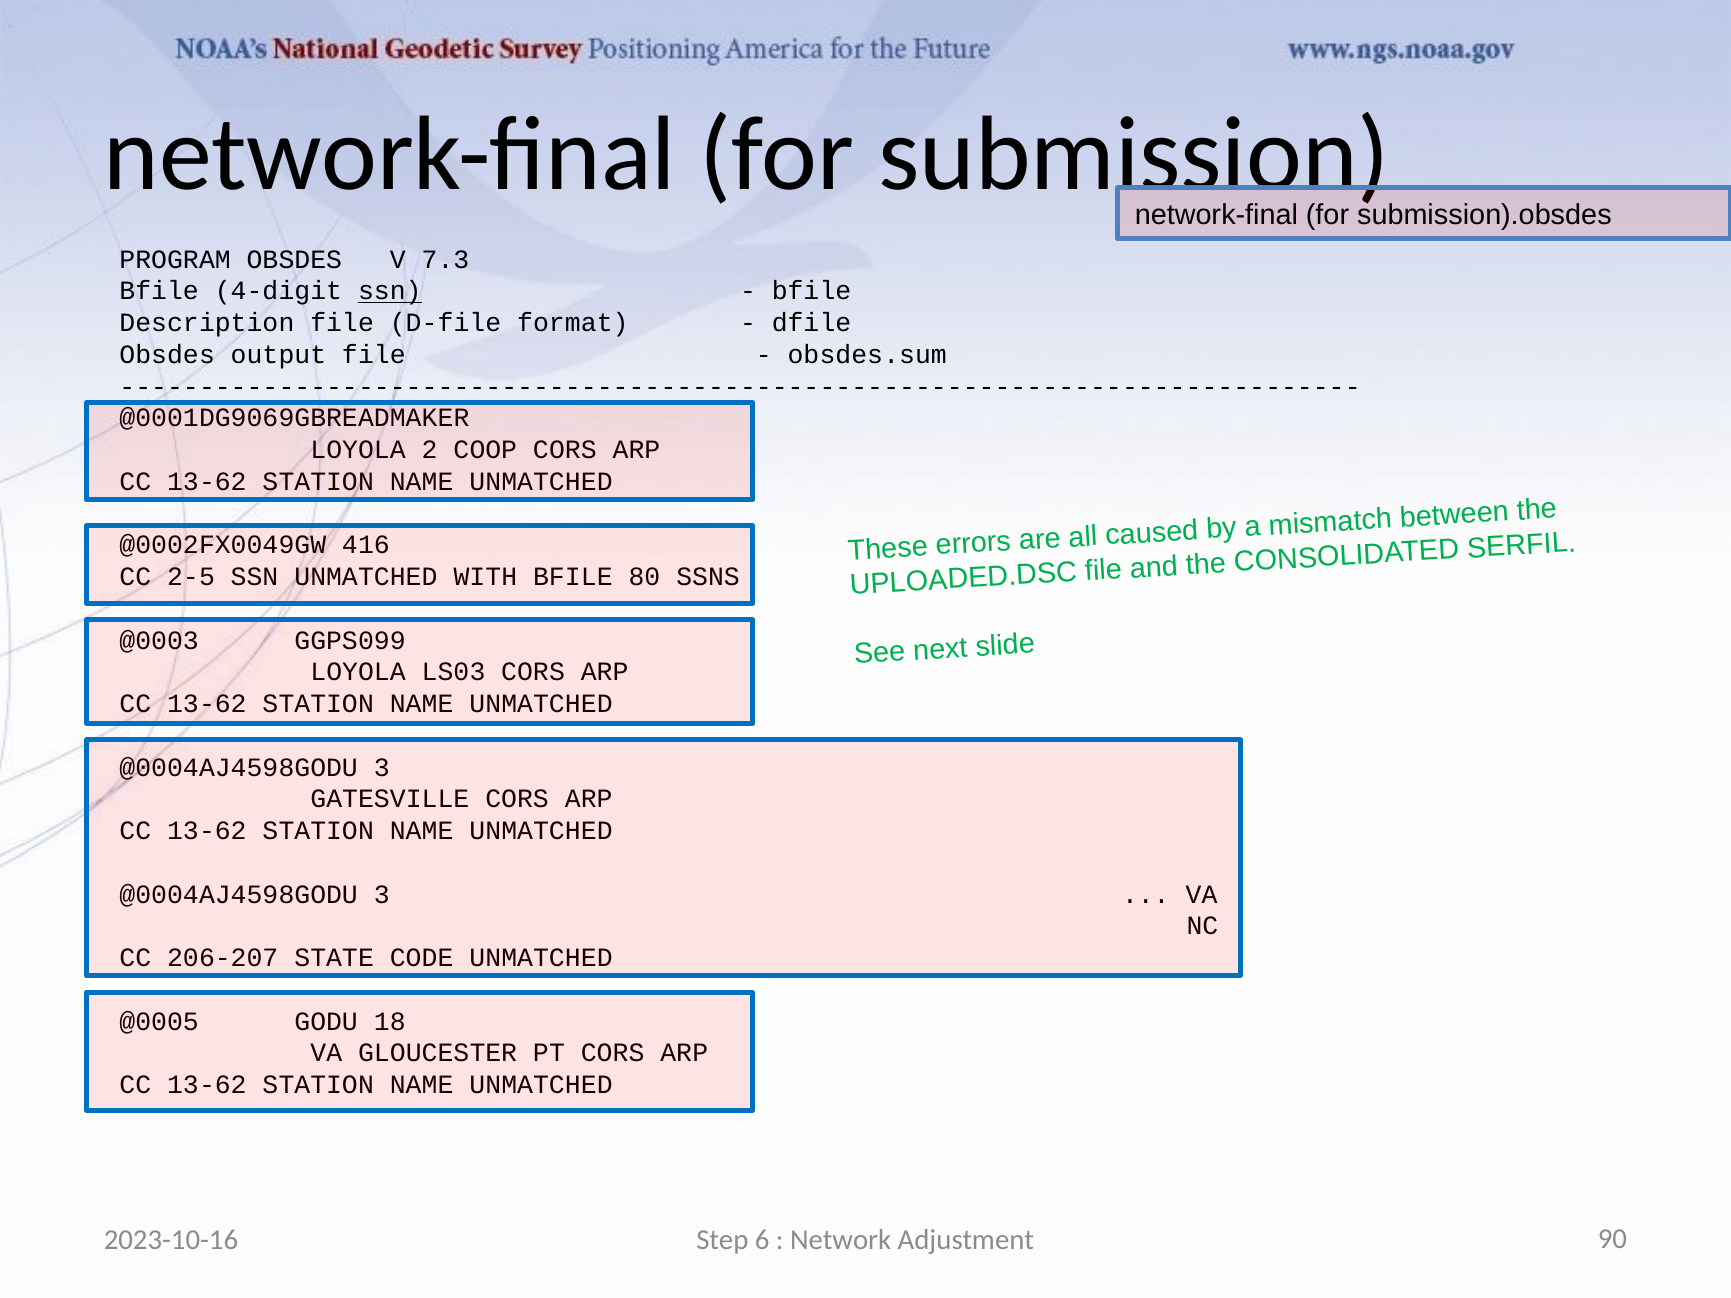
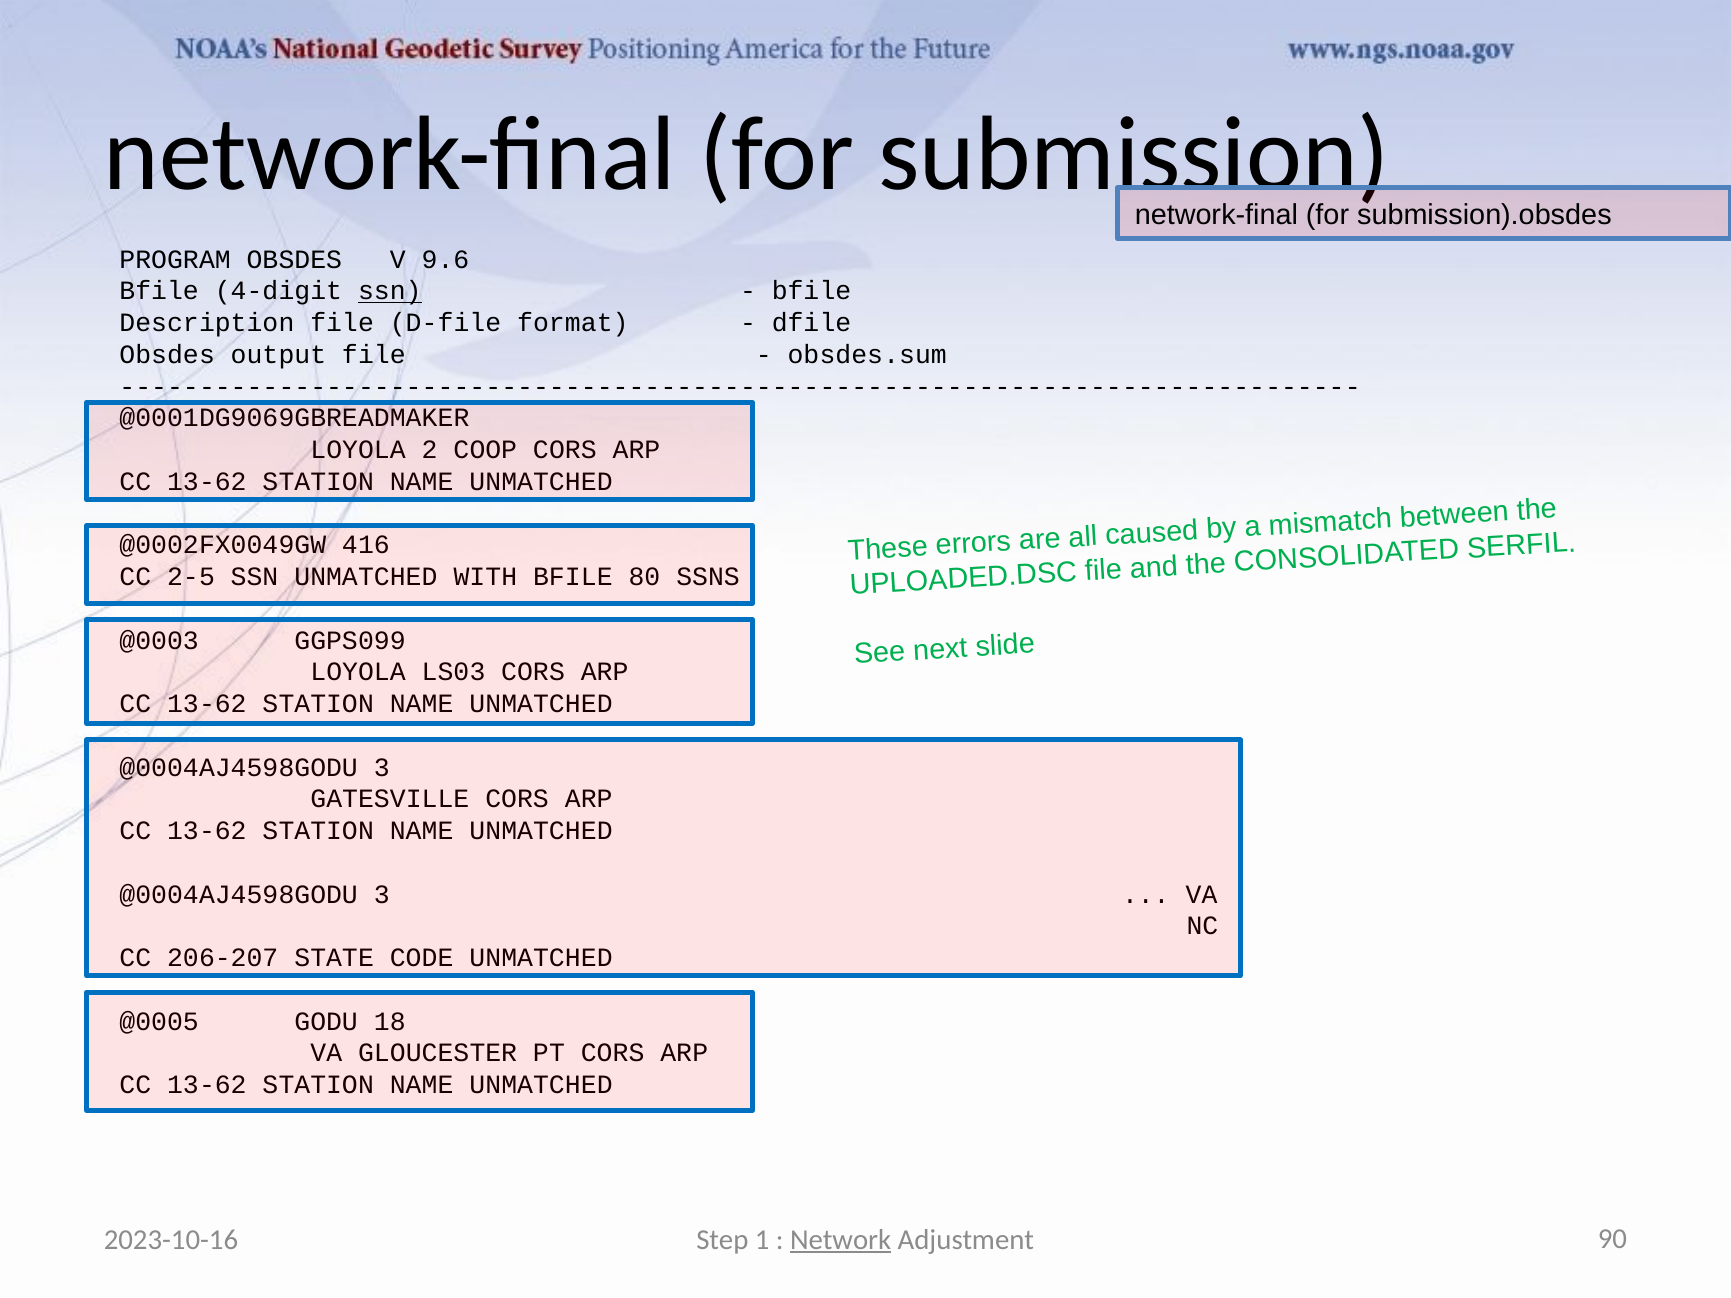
7.3: 7.3 -> 9.6
6: 6 -> 1
Network underline: none -> present
